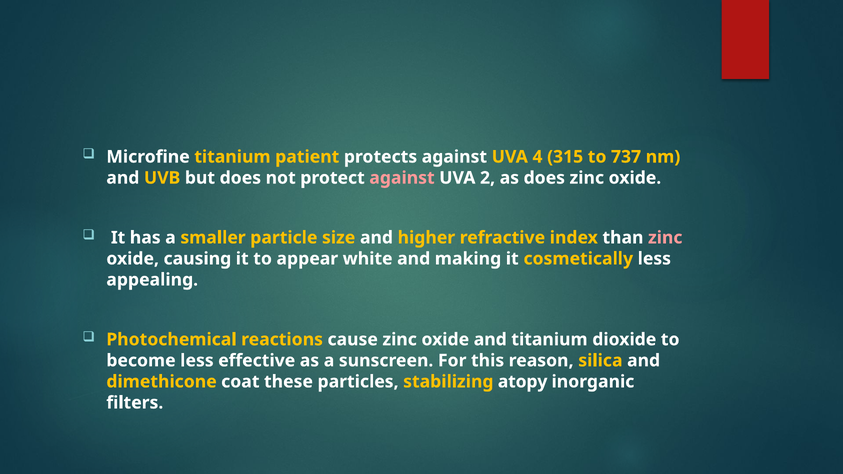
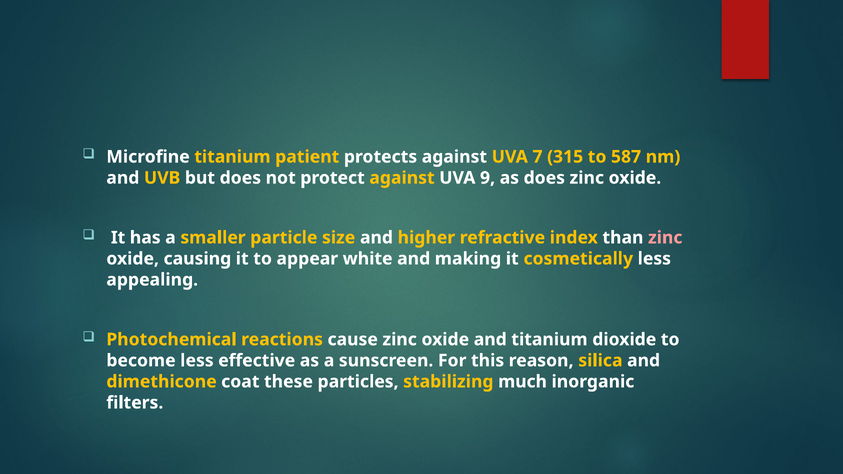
4: 4 -> 7
737: 737 -> 587
against at (402, 178) colour: pink -> yellow
2: 2 -> 9
atopy: atopy -> much
